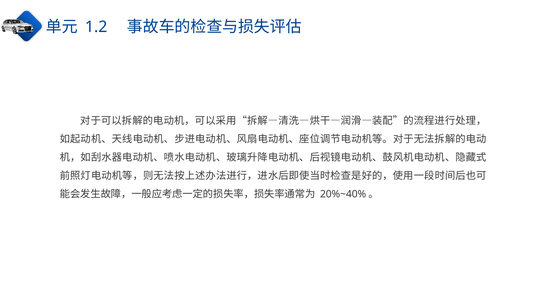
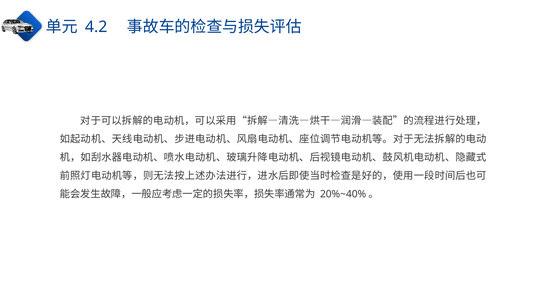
1.2: 1.2 -> 4.2
